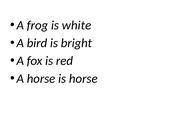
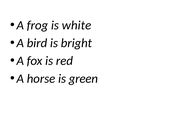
is horse: horse -> green
